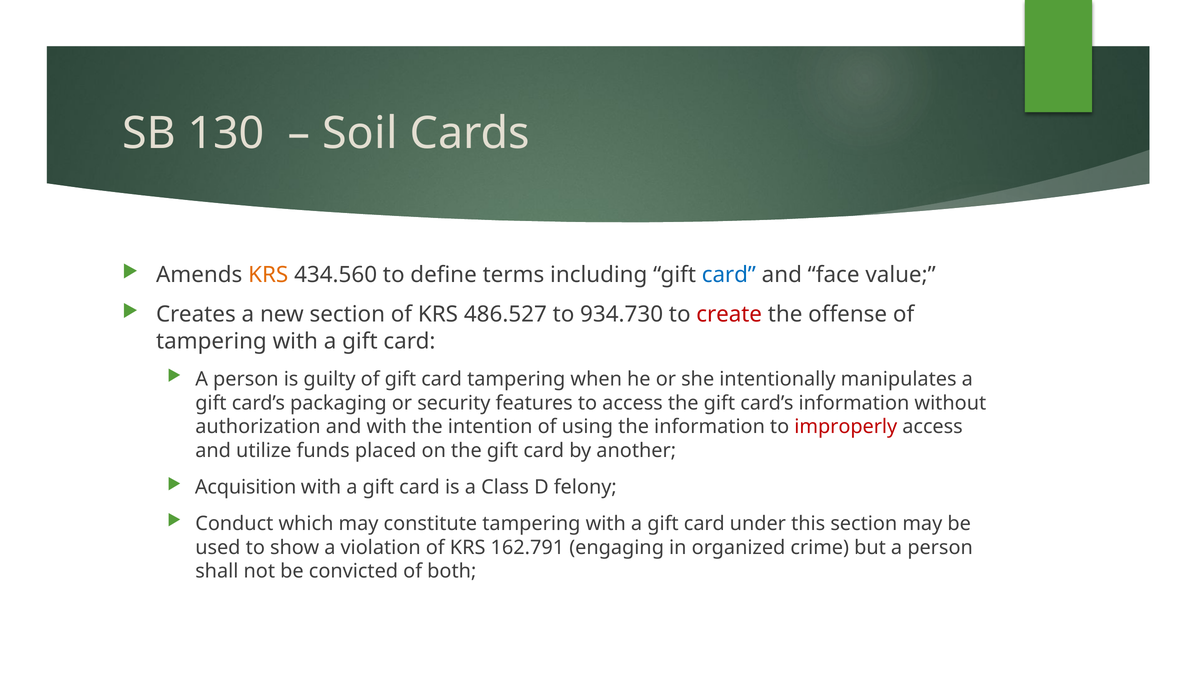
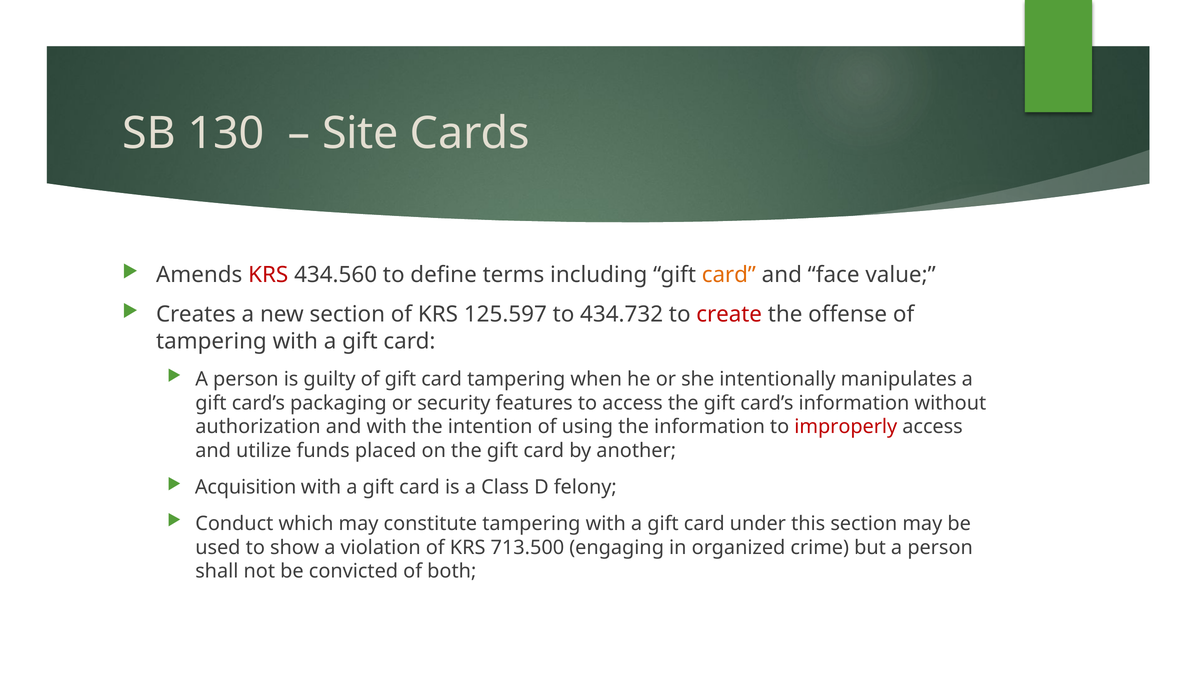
Soil: Soil -> Site
KRS at (268, 275) colour: orange -> red
card at (729, 275) colour: blue -> orange
486.527: 486.527 -> 125.597
934.730: 934.730 -> 434.732
162.791: 162.791 -> 713.500
